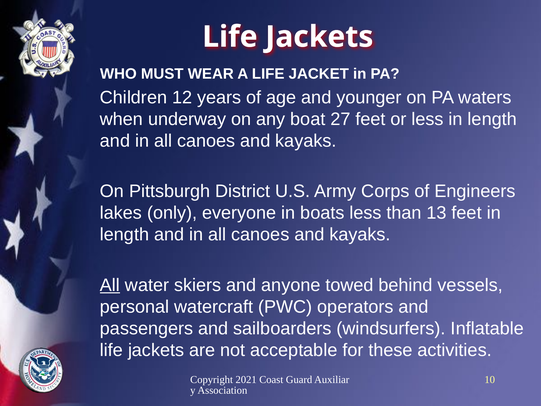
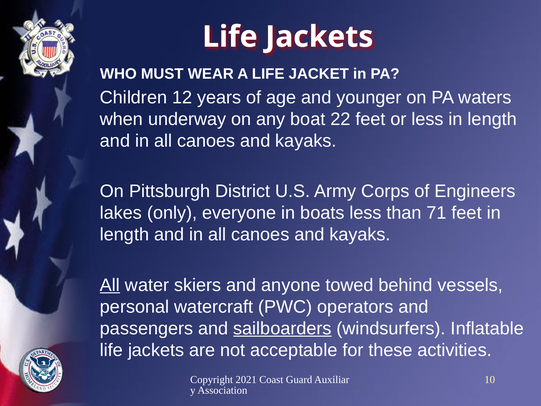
27: 27 -> 22
13: 13 -> 71
sailboarders underline: none -> present
